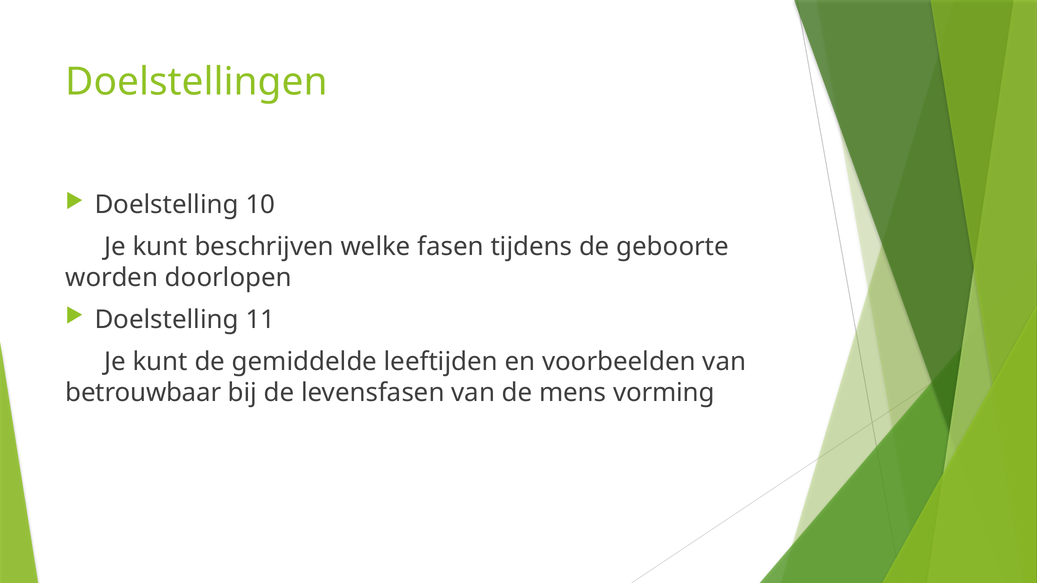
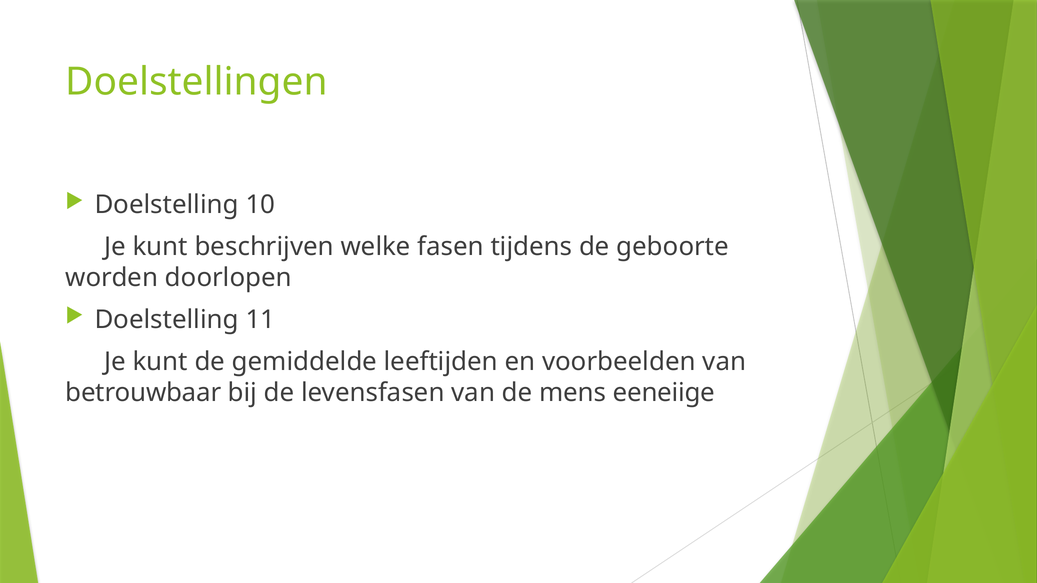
vorming: vorming -> eeneiige
